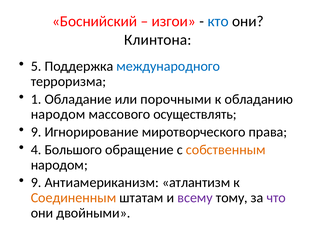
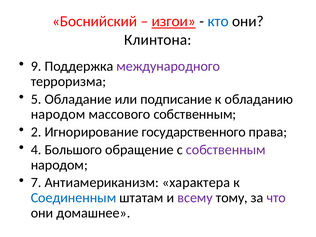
изгои underline: none -> present
5: 5 -> 9
международного colour: blue -> purple
1: 1 -> 5
порочными: порочными -> подписание
массового осуществлять: осуществлять -> собственным
9 at (36, 132): 9 -> 2
миротворческого: миротворческого -> государственного
собственным at (226, 150) colour: orange -> purple
9 at (36, 183): 9 -> 7
атлантизм: атлантизм -> характера
Соединенным colour: orange -> blue
двойными: двойными -> домашнее
